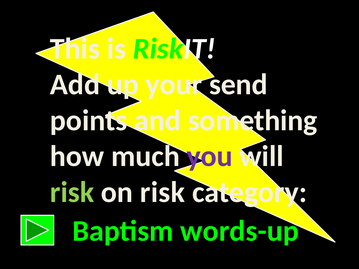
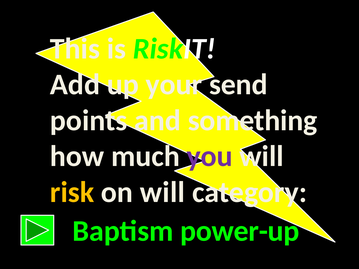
risk at (72, 192) colour: light green -> yellow
on risk: risk -> will
words-up: words-up -> power-up
